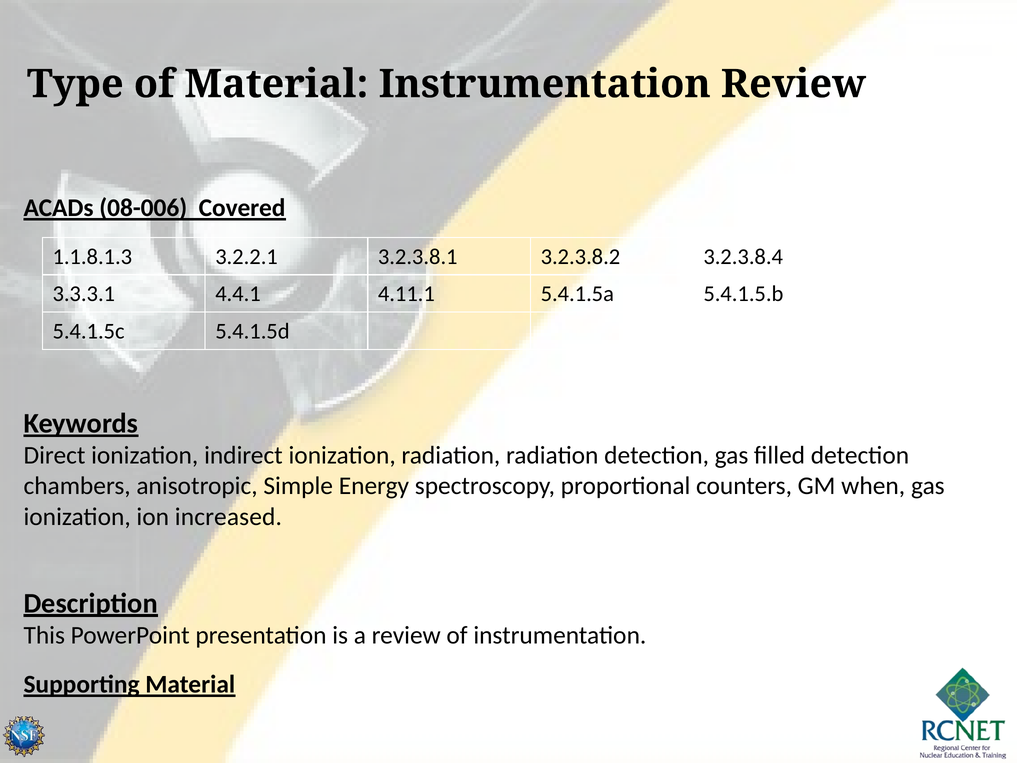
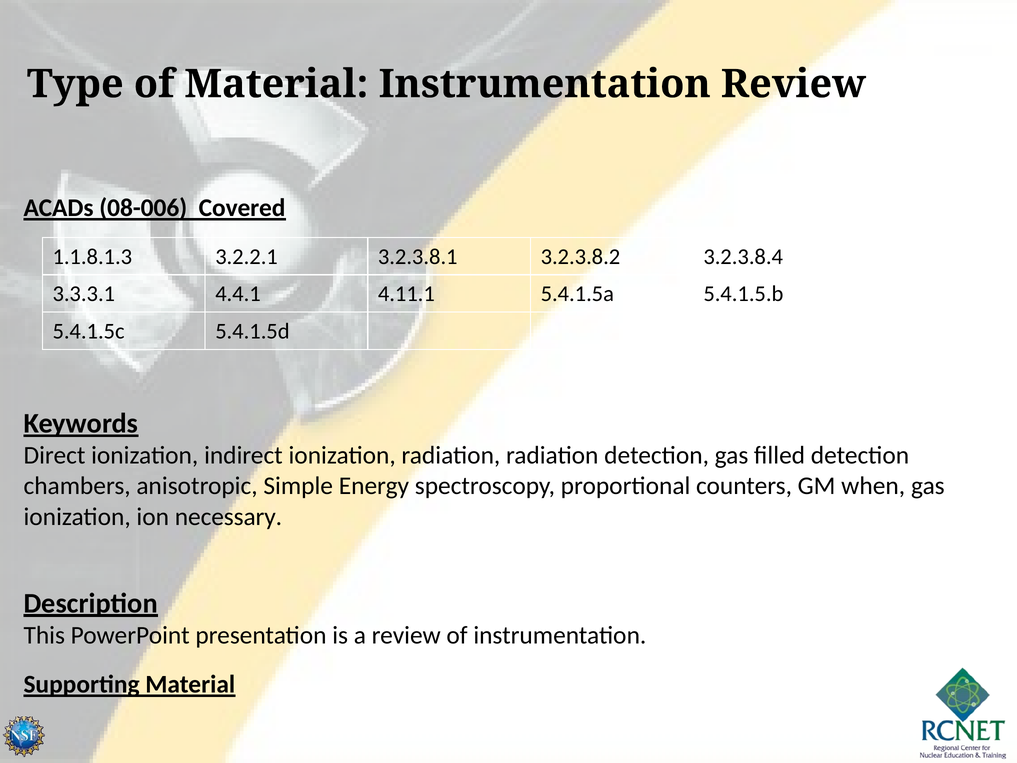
increased: increased -> necessary
